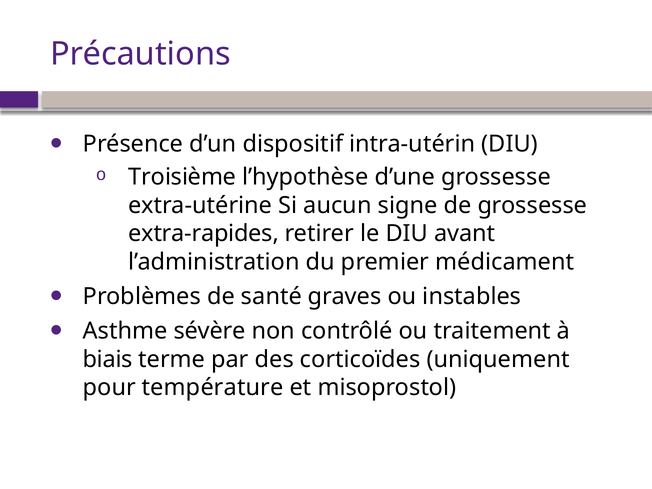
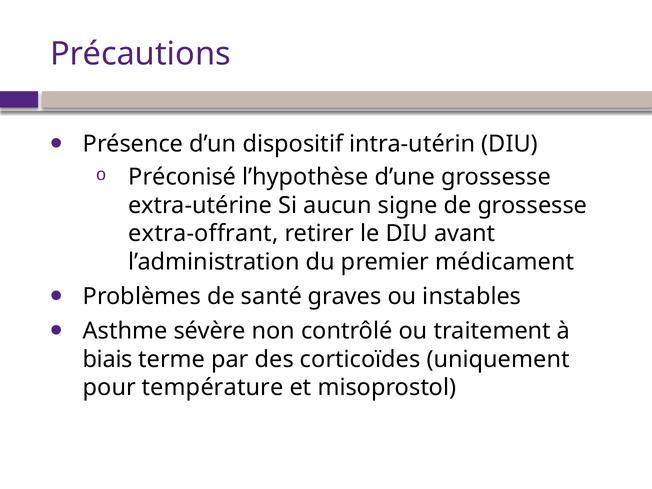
Troisième: Troisième -> Préconisé
extra-rapides: extra-rapides -> extra-offrant
